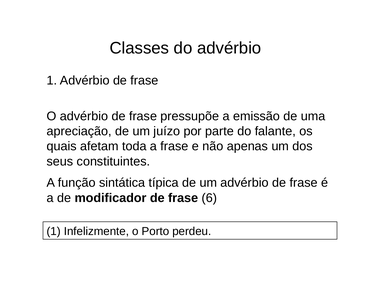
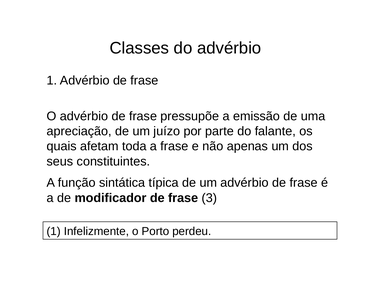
6: 6 -> 3
